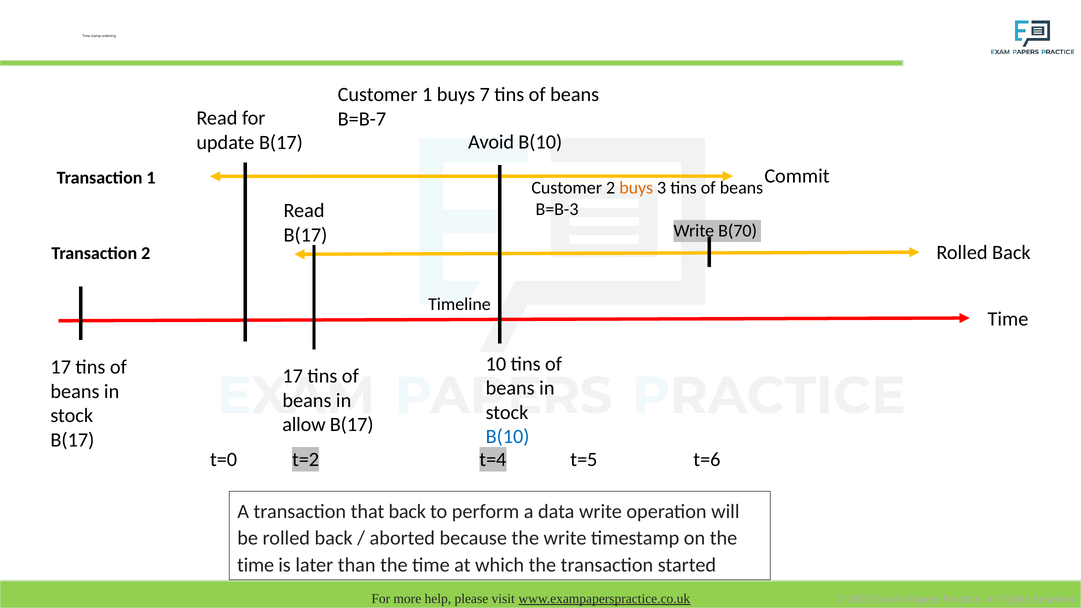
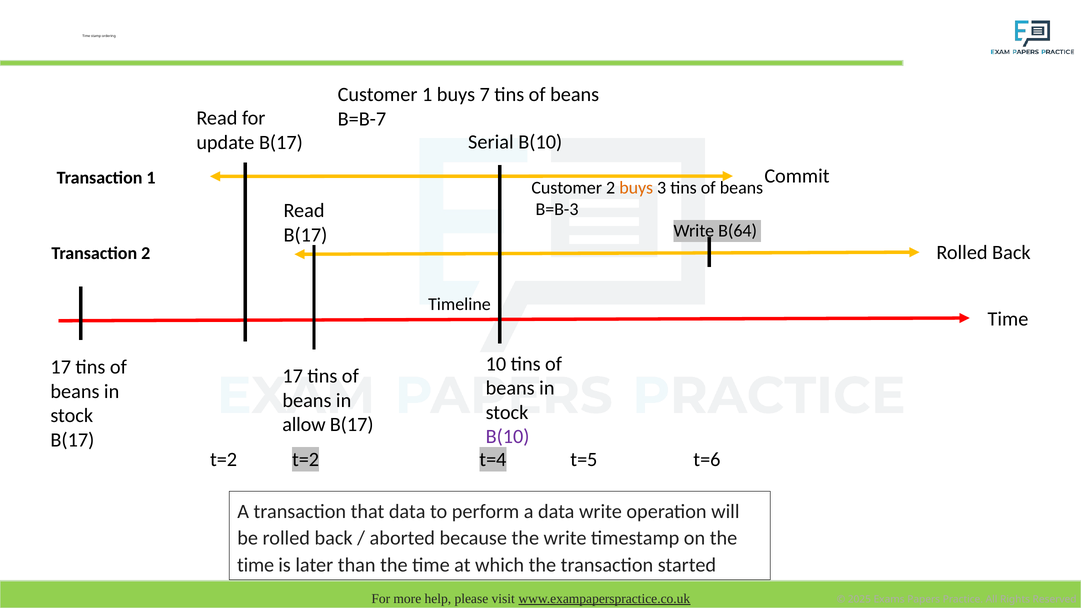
Avoid: Avoid -> Serial
B(70: B(70 -> B(64
B(10 at (508, 437) colour: blue -> purple
t=0 at (224, 459): t=0 -> t=2
that back: back -> data
